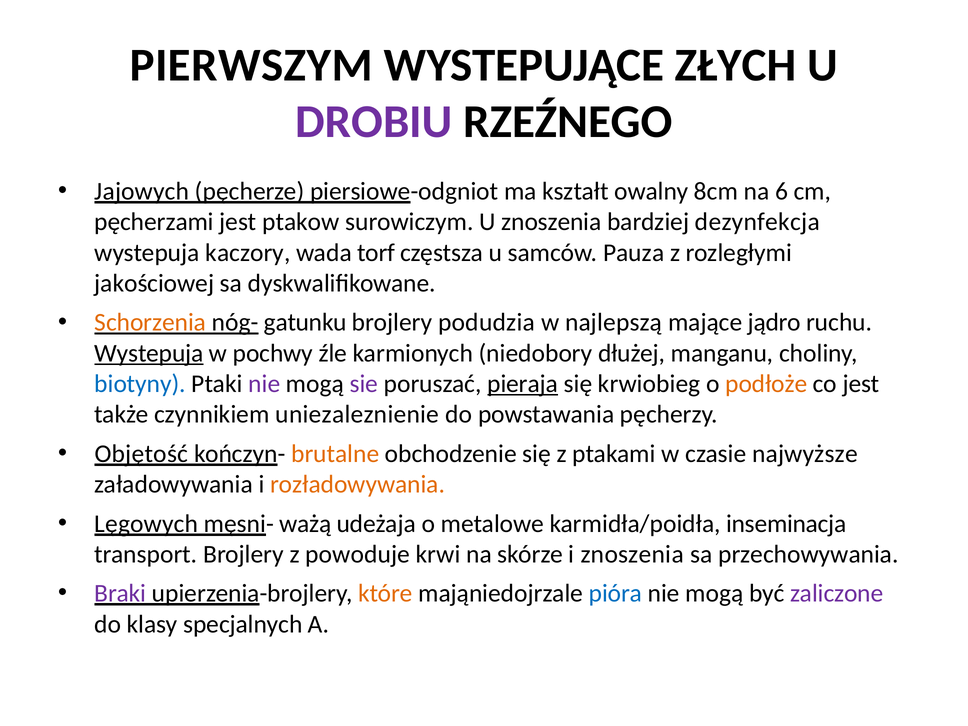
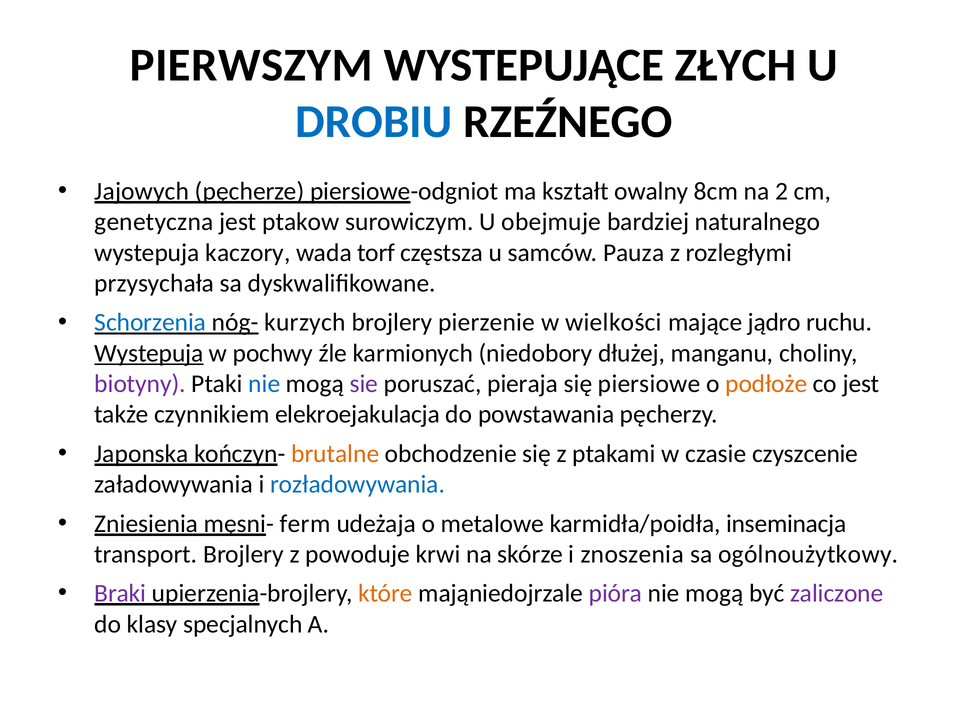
DROBIU colour: purple -> blue
6: 6 -> 2
pęcherzami: pęcherzami -> genetyczna
U znoszenia: znoszenia -> obejmuje
dezynfekcja: dezynfekcja -> naturalnego
jakościowej: jakościowej -> przysychała
Schorzenia colour: orange -> blue
gatunku: gatunku -> kurzych
podudzia: podudzia -> pierzenie
najlepszą: najlepszą -> wielkości
biotyny colour: blue -> purple
nie at (264, 384) colour: purple -> blue
pieraja underline: present -> none
krwiobieg: krwiobieg -> piersiowe
uniezaleznienie: uniezaleznienie -> elekroejakulacja
Objętość: Objętość -> Japonska
najwyższe: najwyższe -> czyszcenie
rozładowywania colour: orange -> blue
Lęgowych: Lęgowych -> Zniesienia
ważą: ważą -> ferm
przechowywania: przechowywania -> ogólnoużytkowy
pióra colour: blue -> purple
